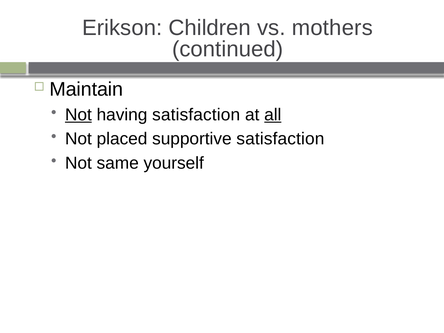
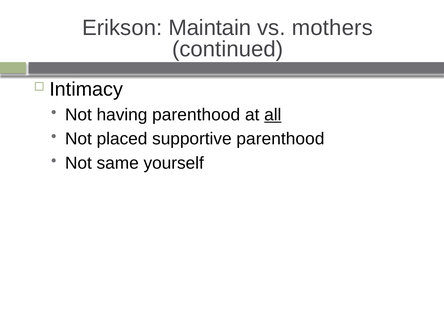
Children: Children -> Maintain
Maintain: Maintain -> Intimacy
Not at (78, 115) underline: present -> none
having satisfaction: satisfaction -> parenthood
supportive satisfaction: satisfaction -> parenthood
